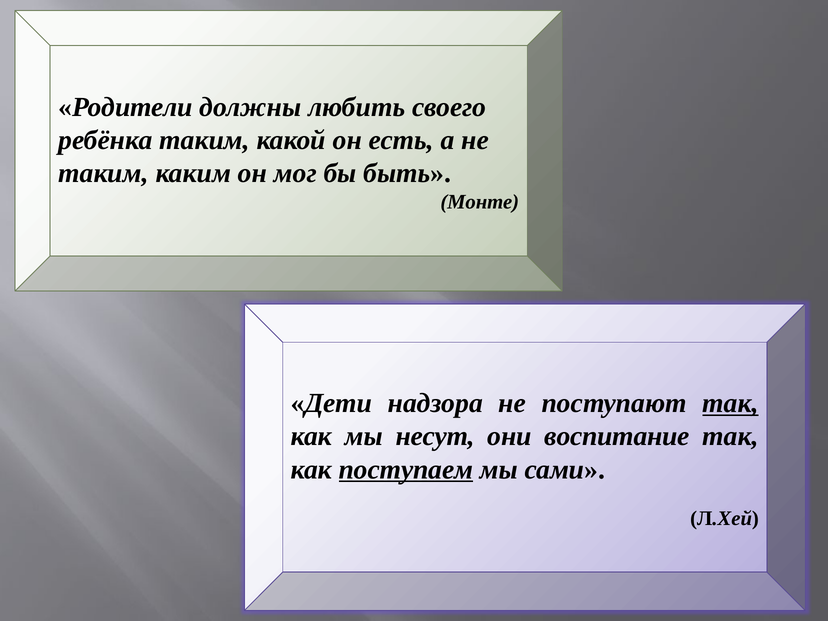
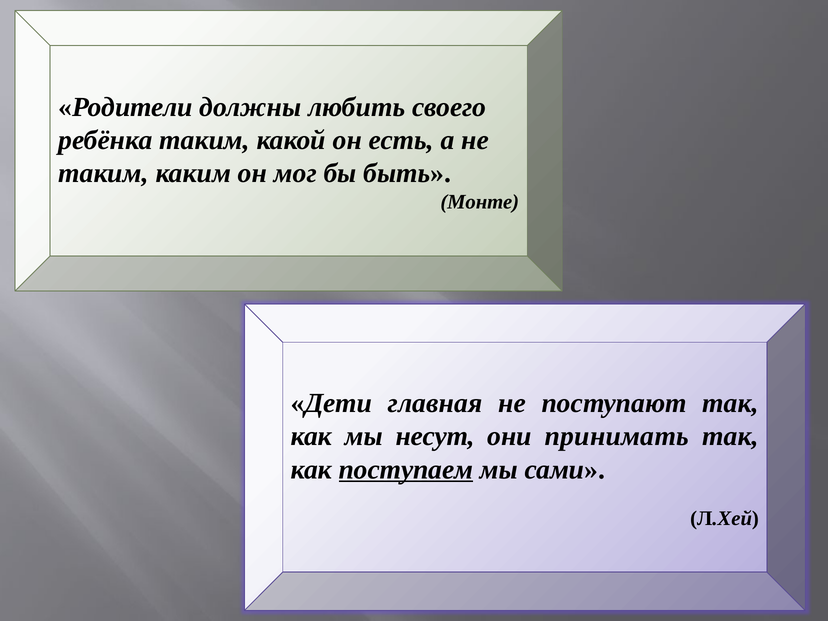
надзора: надзора -> главная
так at (730, 403) underline: present -> none
воспитание: воспитание -> принимать
